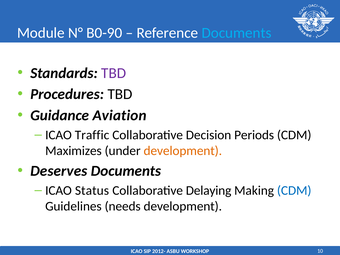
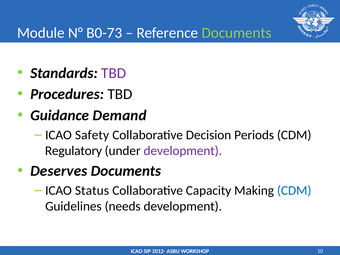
B0-90: B0-90 -> B0-73
Documents at (237, 33) colour: light blue -> light green
Aviation: Aviation -> Demand
Traffic: Traffic -> Safety
Maximizes: Maximizes -> Regulatory
development at (183, 151) colour: orange -> purple
Delaying: Delaying -> Capacity
